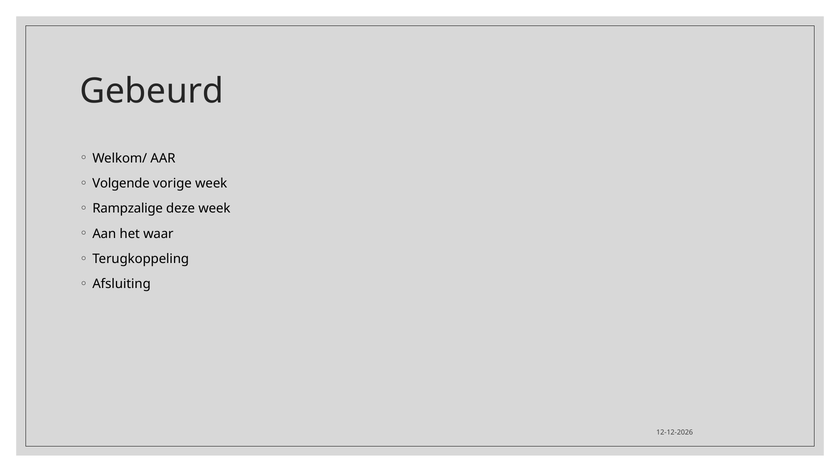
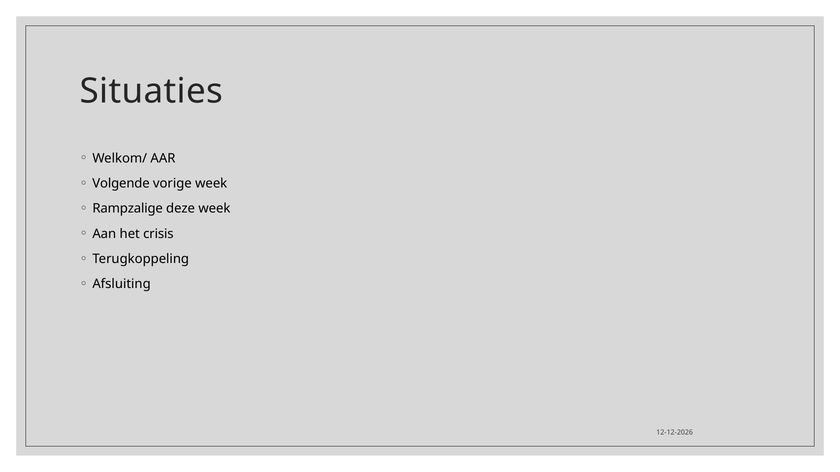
Gebeurd: Gebeurd -> Situaties
waar: waar -> crisis
